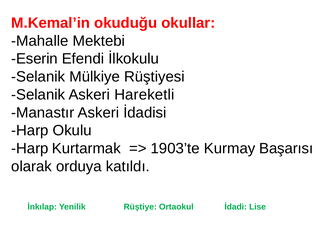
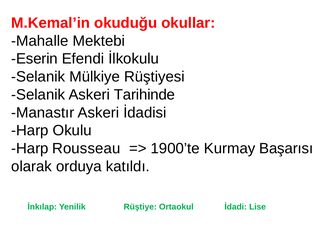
Hareketli: Hareketli -> Tarihinde
Kurtarmak: Kurtarmak -> Rousseau
1903’te: 1903’te -> 1900’te
